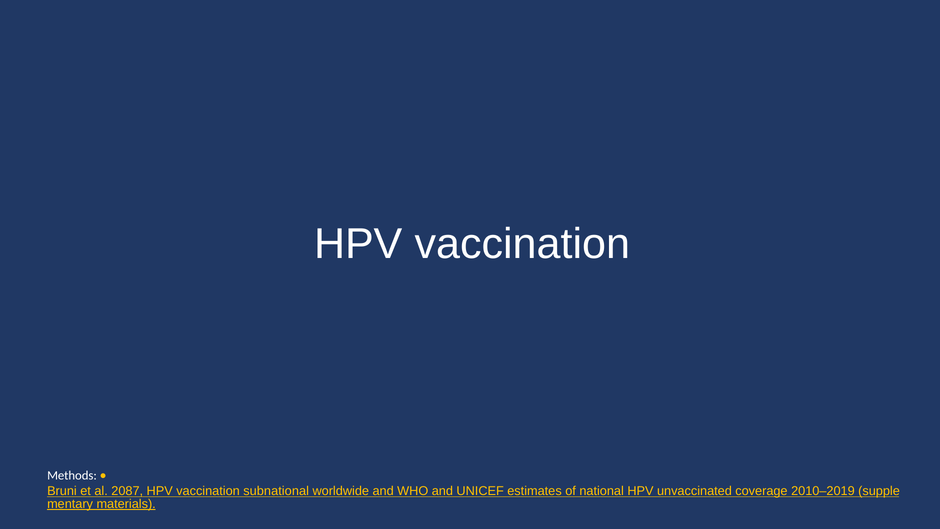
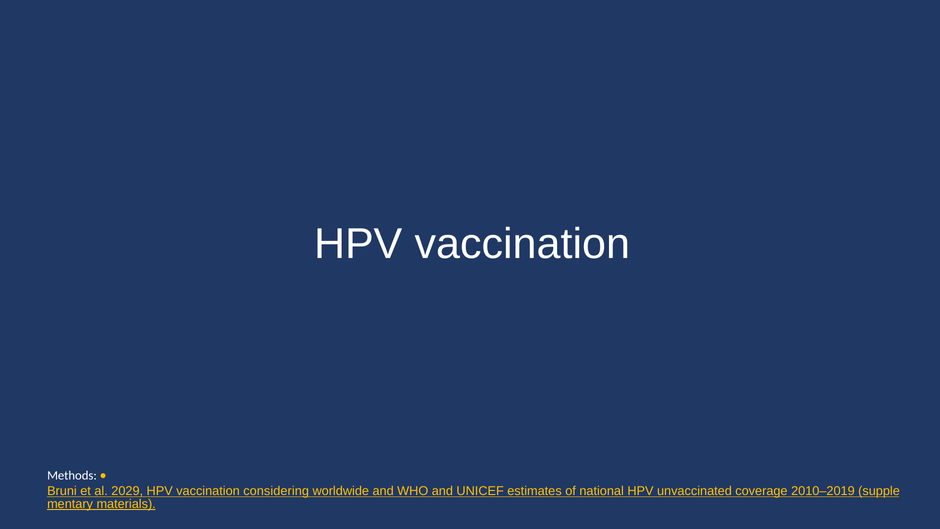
2087: 2087 -> 2029
subnational: subnational -> considering
